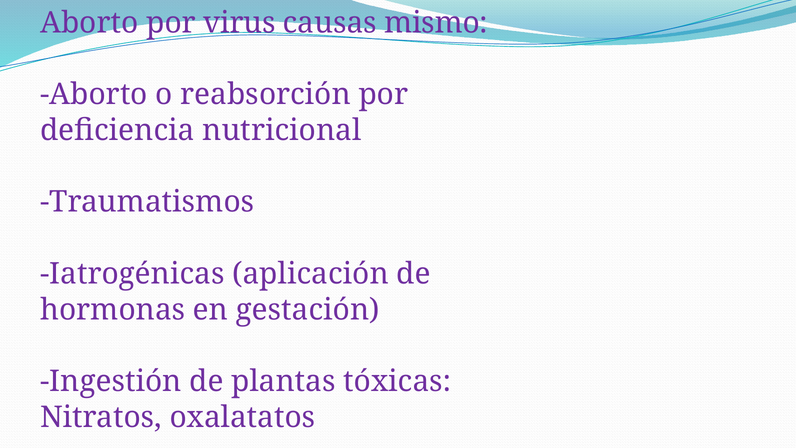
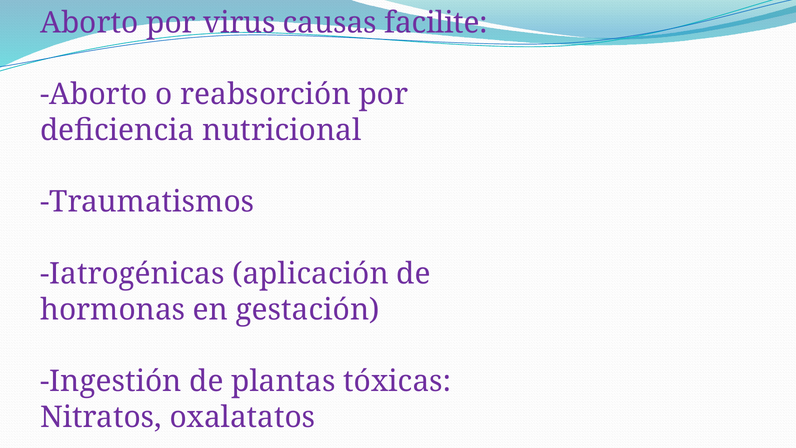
mismo: mismo -> facilite
